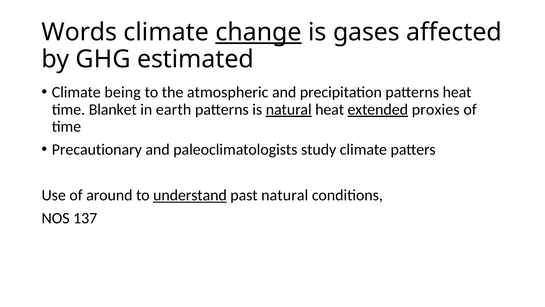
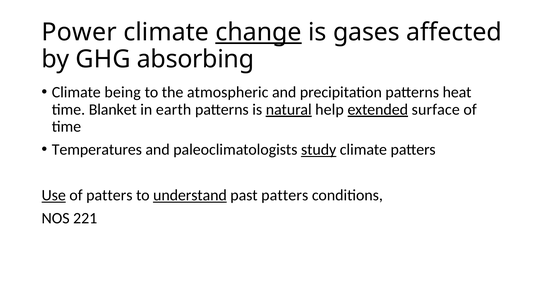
Words: Words -> Power
estimated: estimated -> absorbing
natural heat: heat -> help
proxies: proxies -> surface
Precautionary: Precautionary -> Temperatures
study underline: none -> present
Use underline: none -> present
of around: around -> patters
past natural: natural -> patters
137: 137 -> 221
